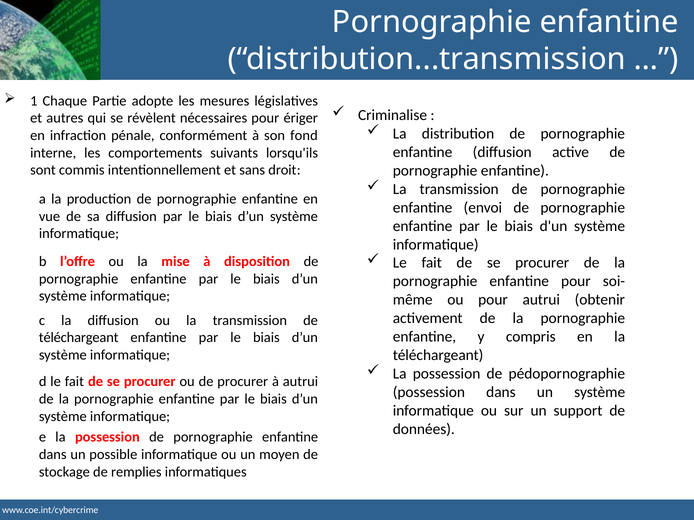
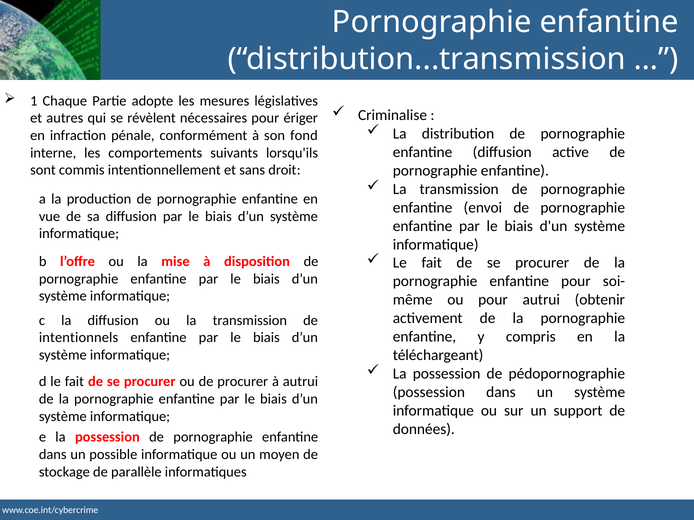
téléchargeant at (79, 338): téléchargeant -> intentionnels
remplies: remplies -> parallèle
